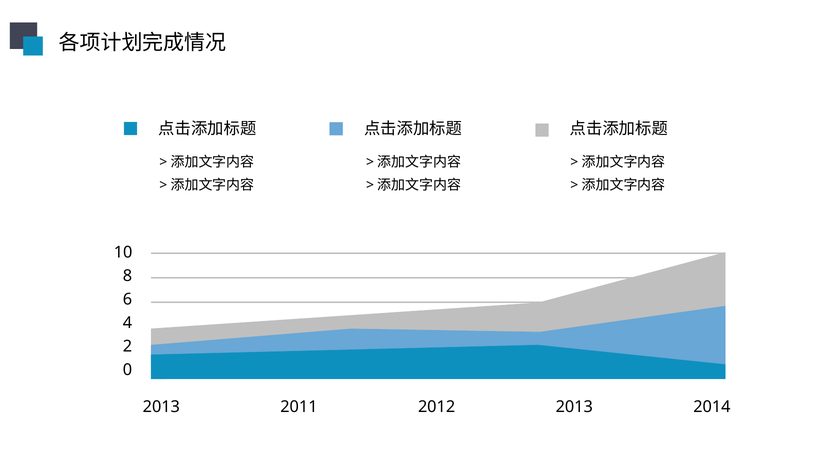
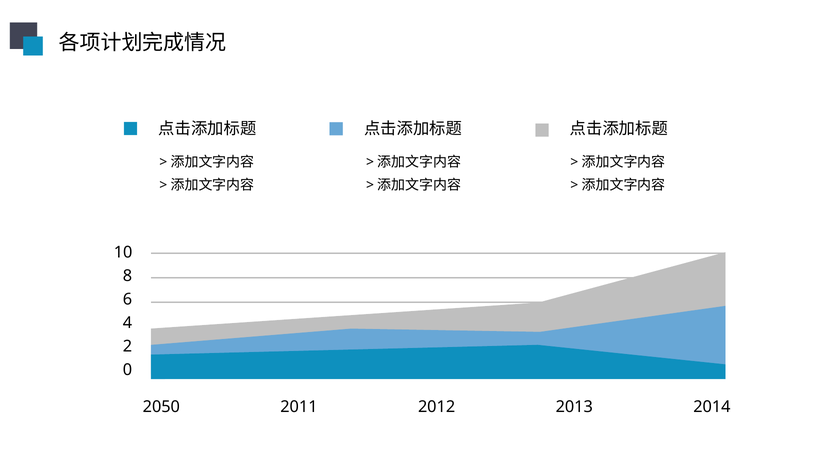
2013 at (161, 406): 2013 -> 2050
